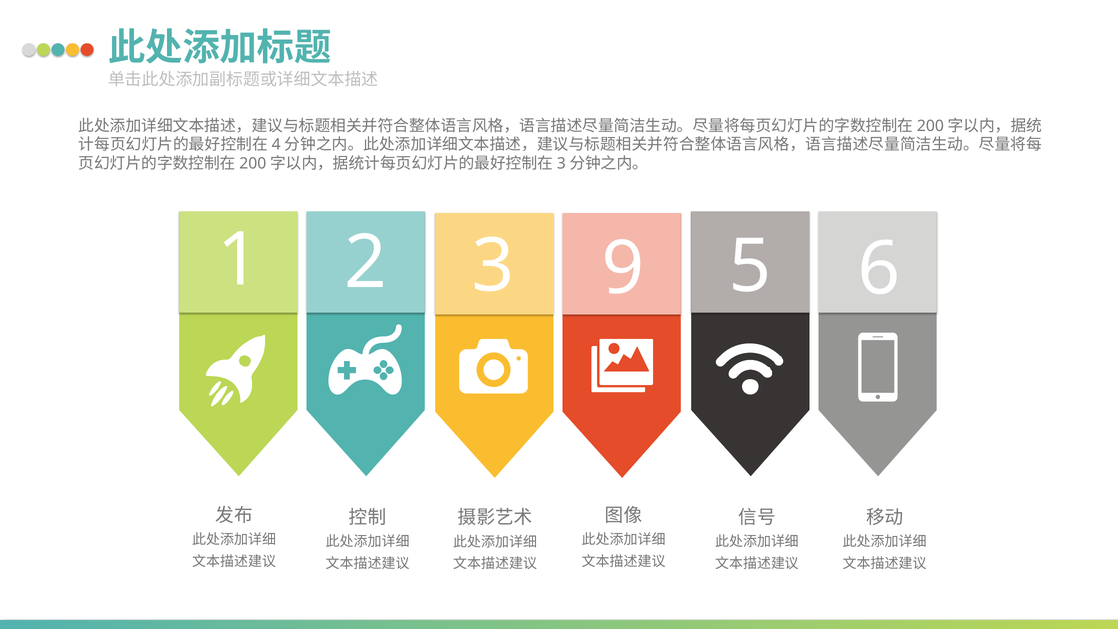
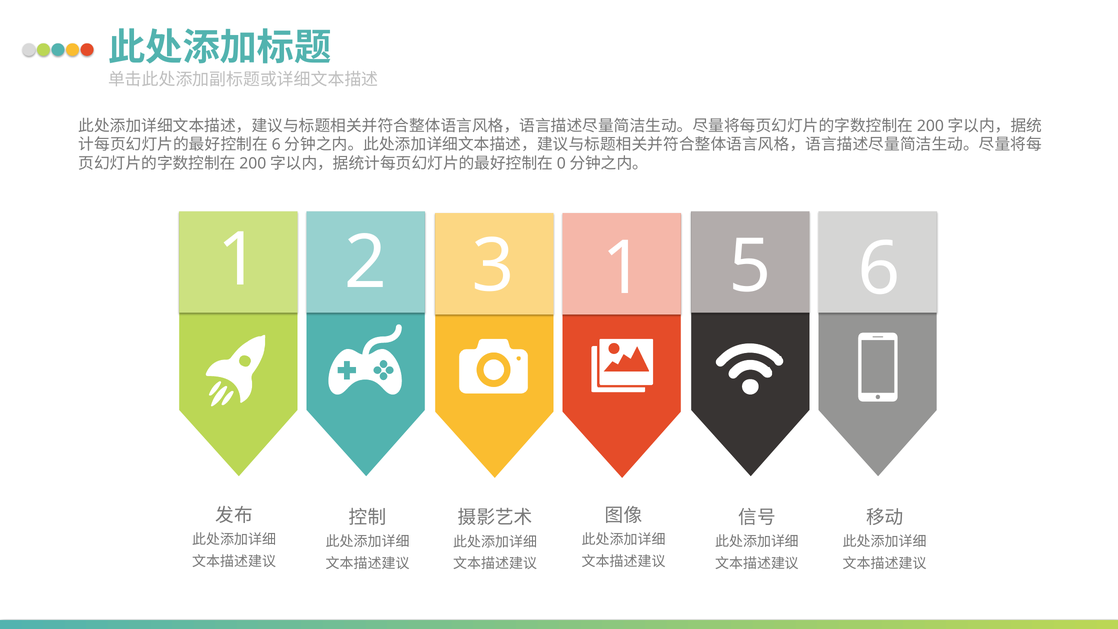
4 at (276, 145): 4 -> 6
3 at (561, 164): 3 -> 0
3 9: 9 -> 1
